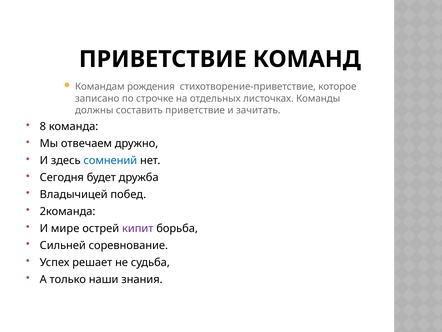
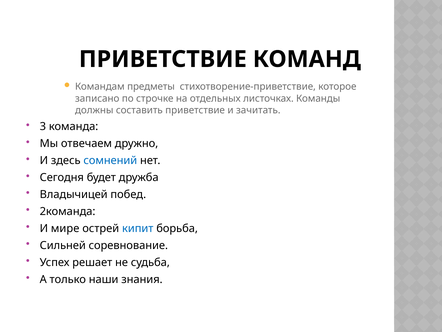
рождения: рождения -> предметы
8: 8 -> 3
кипит colour: purple -> blue
